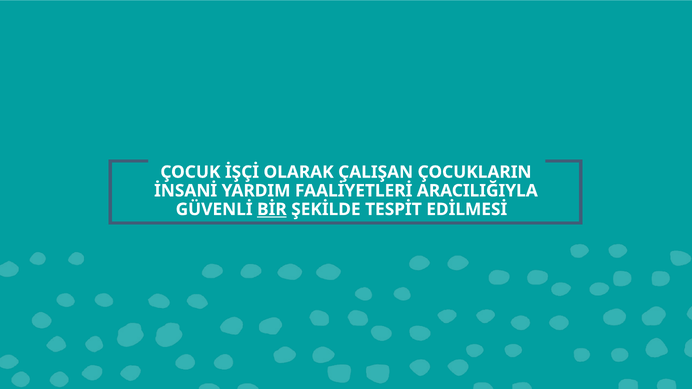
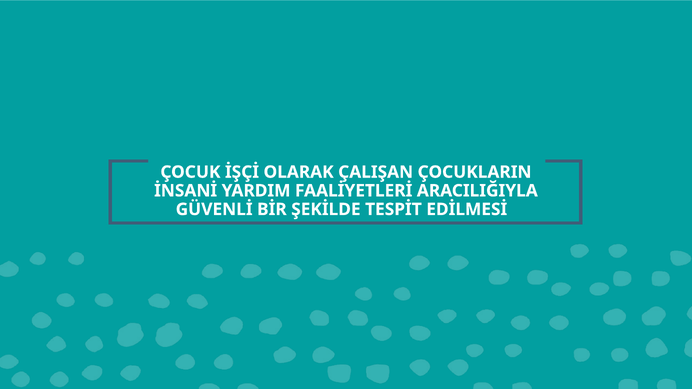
BİR underline: present -> none
